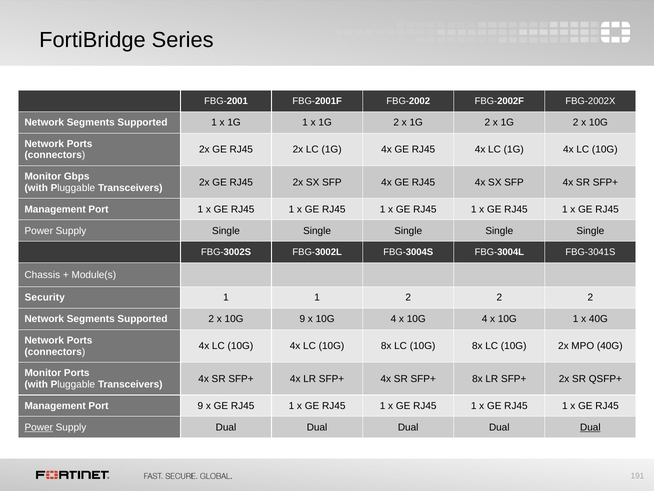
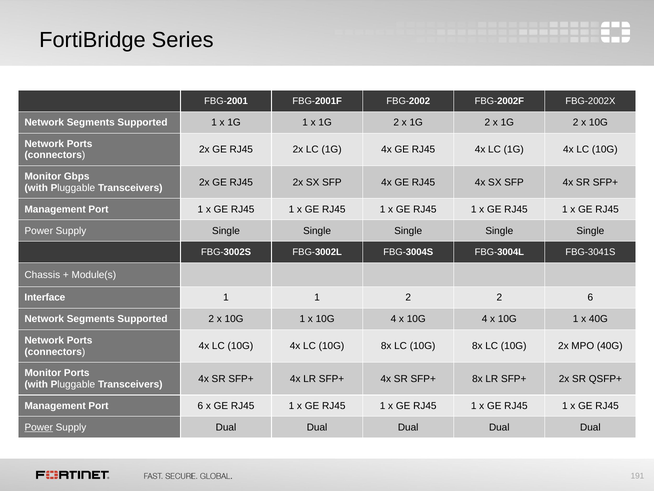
Security: Security -> Interface
2 2 2: 2 -> 6
2 x 10G 9: 9 -> 1
Port 9: 9 -> 6
Dual at (590, 427) underline: present -> none
